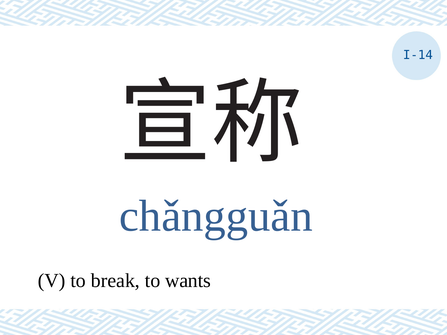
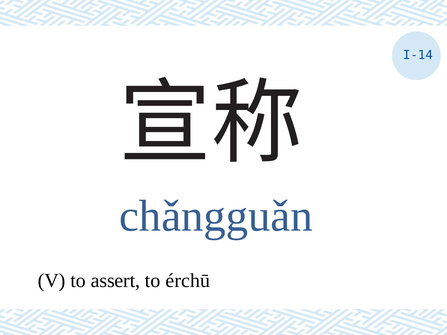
break: break -> assert
wants: wants -> érchū
